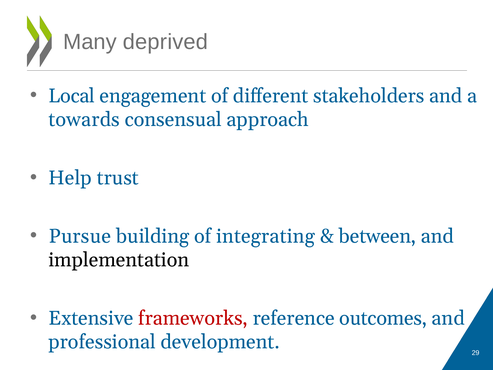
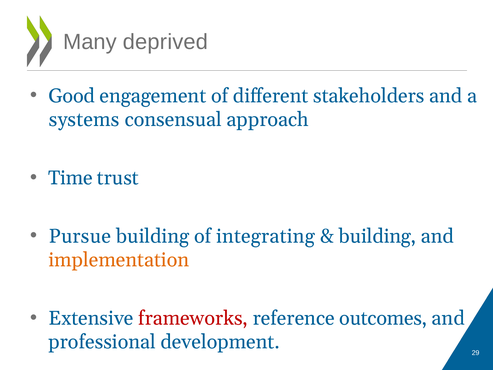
Local: Local -> Good
towards: towards -> systems
Help: Help -> Time
between at (378, 236): between -> building
implementation colour: black -> orange
